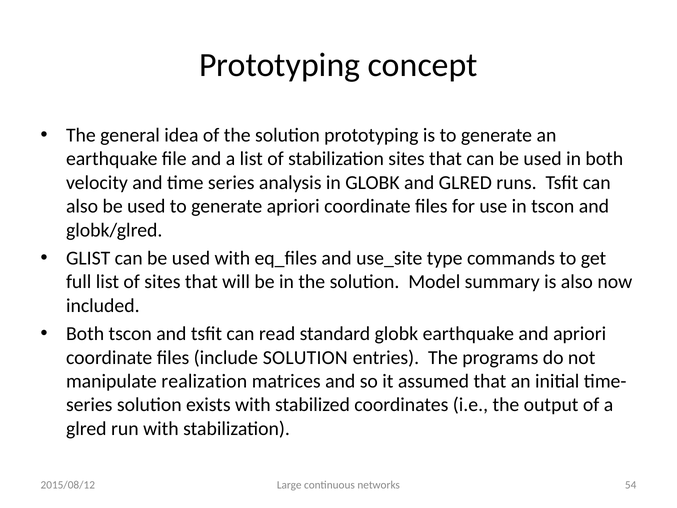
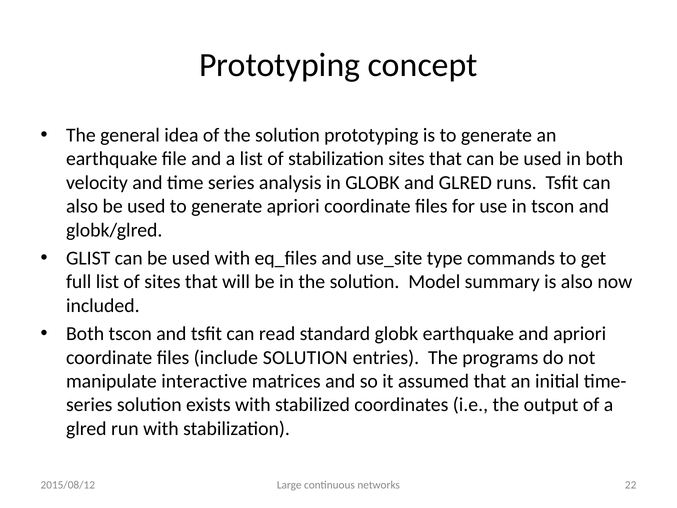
realization: realization -> interactive
54: 54 -> 22
